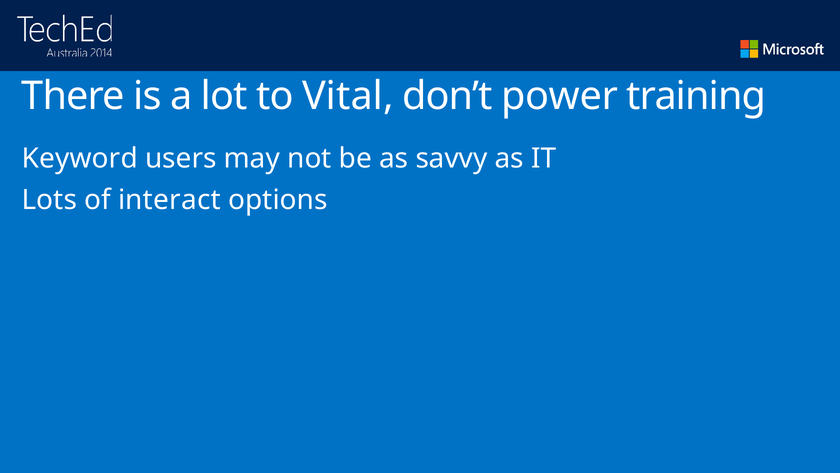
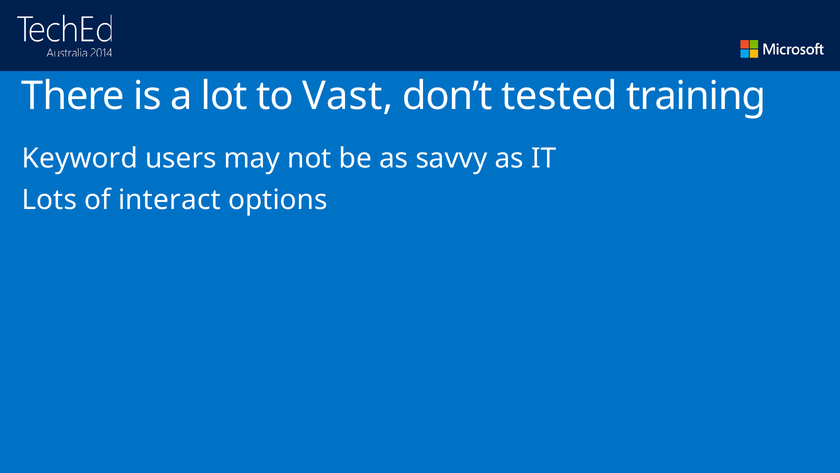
Vital: Vital -> Vast
power: power -> tested
